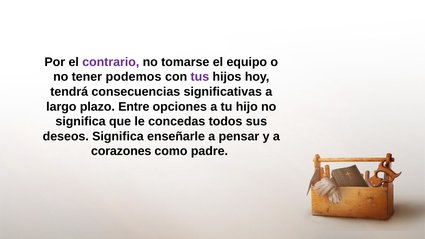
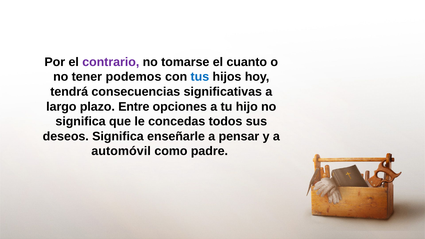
equipo: equipo -> cuanto
tus colour: purple -> blue
corazones: corazones -> automóvil
